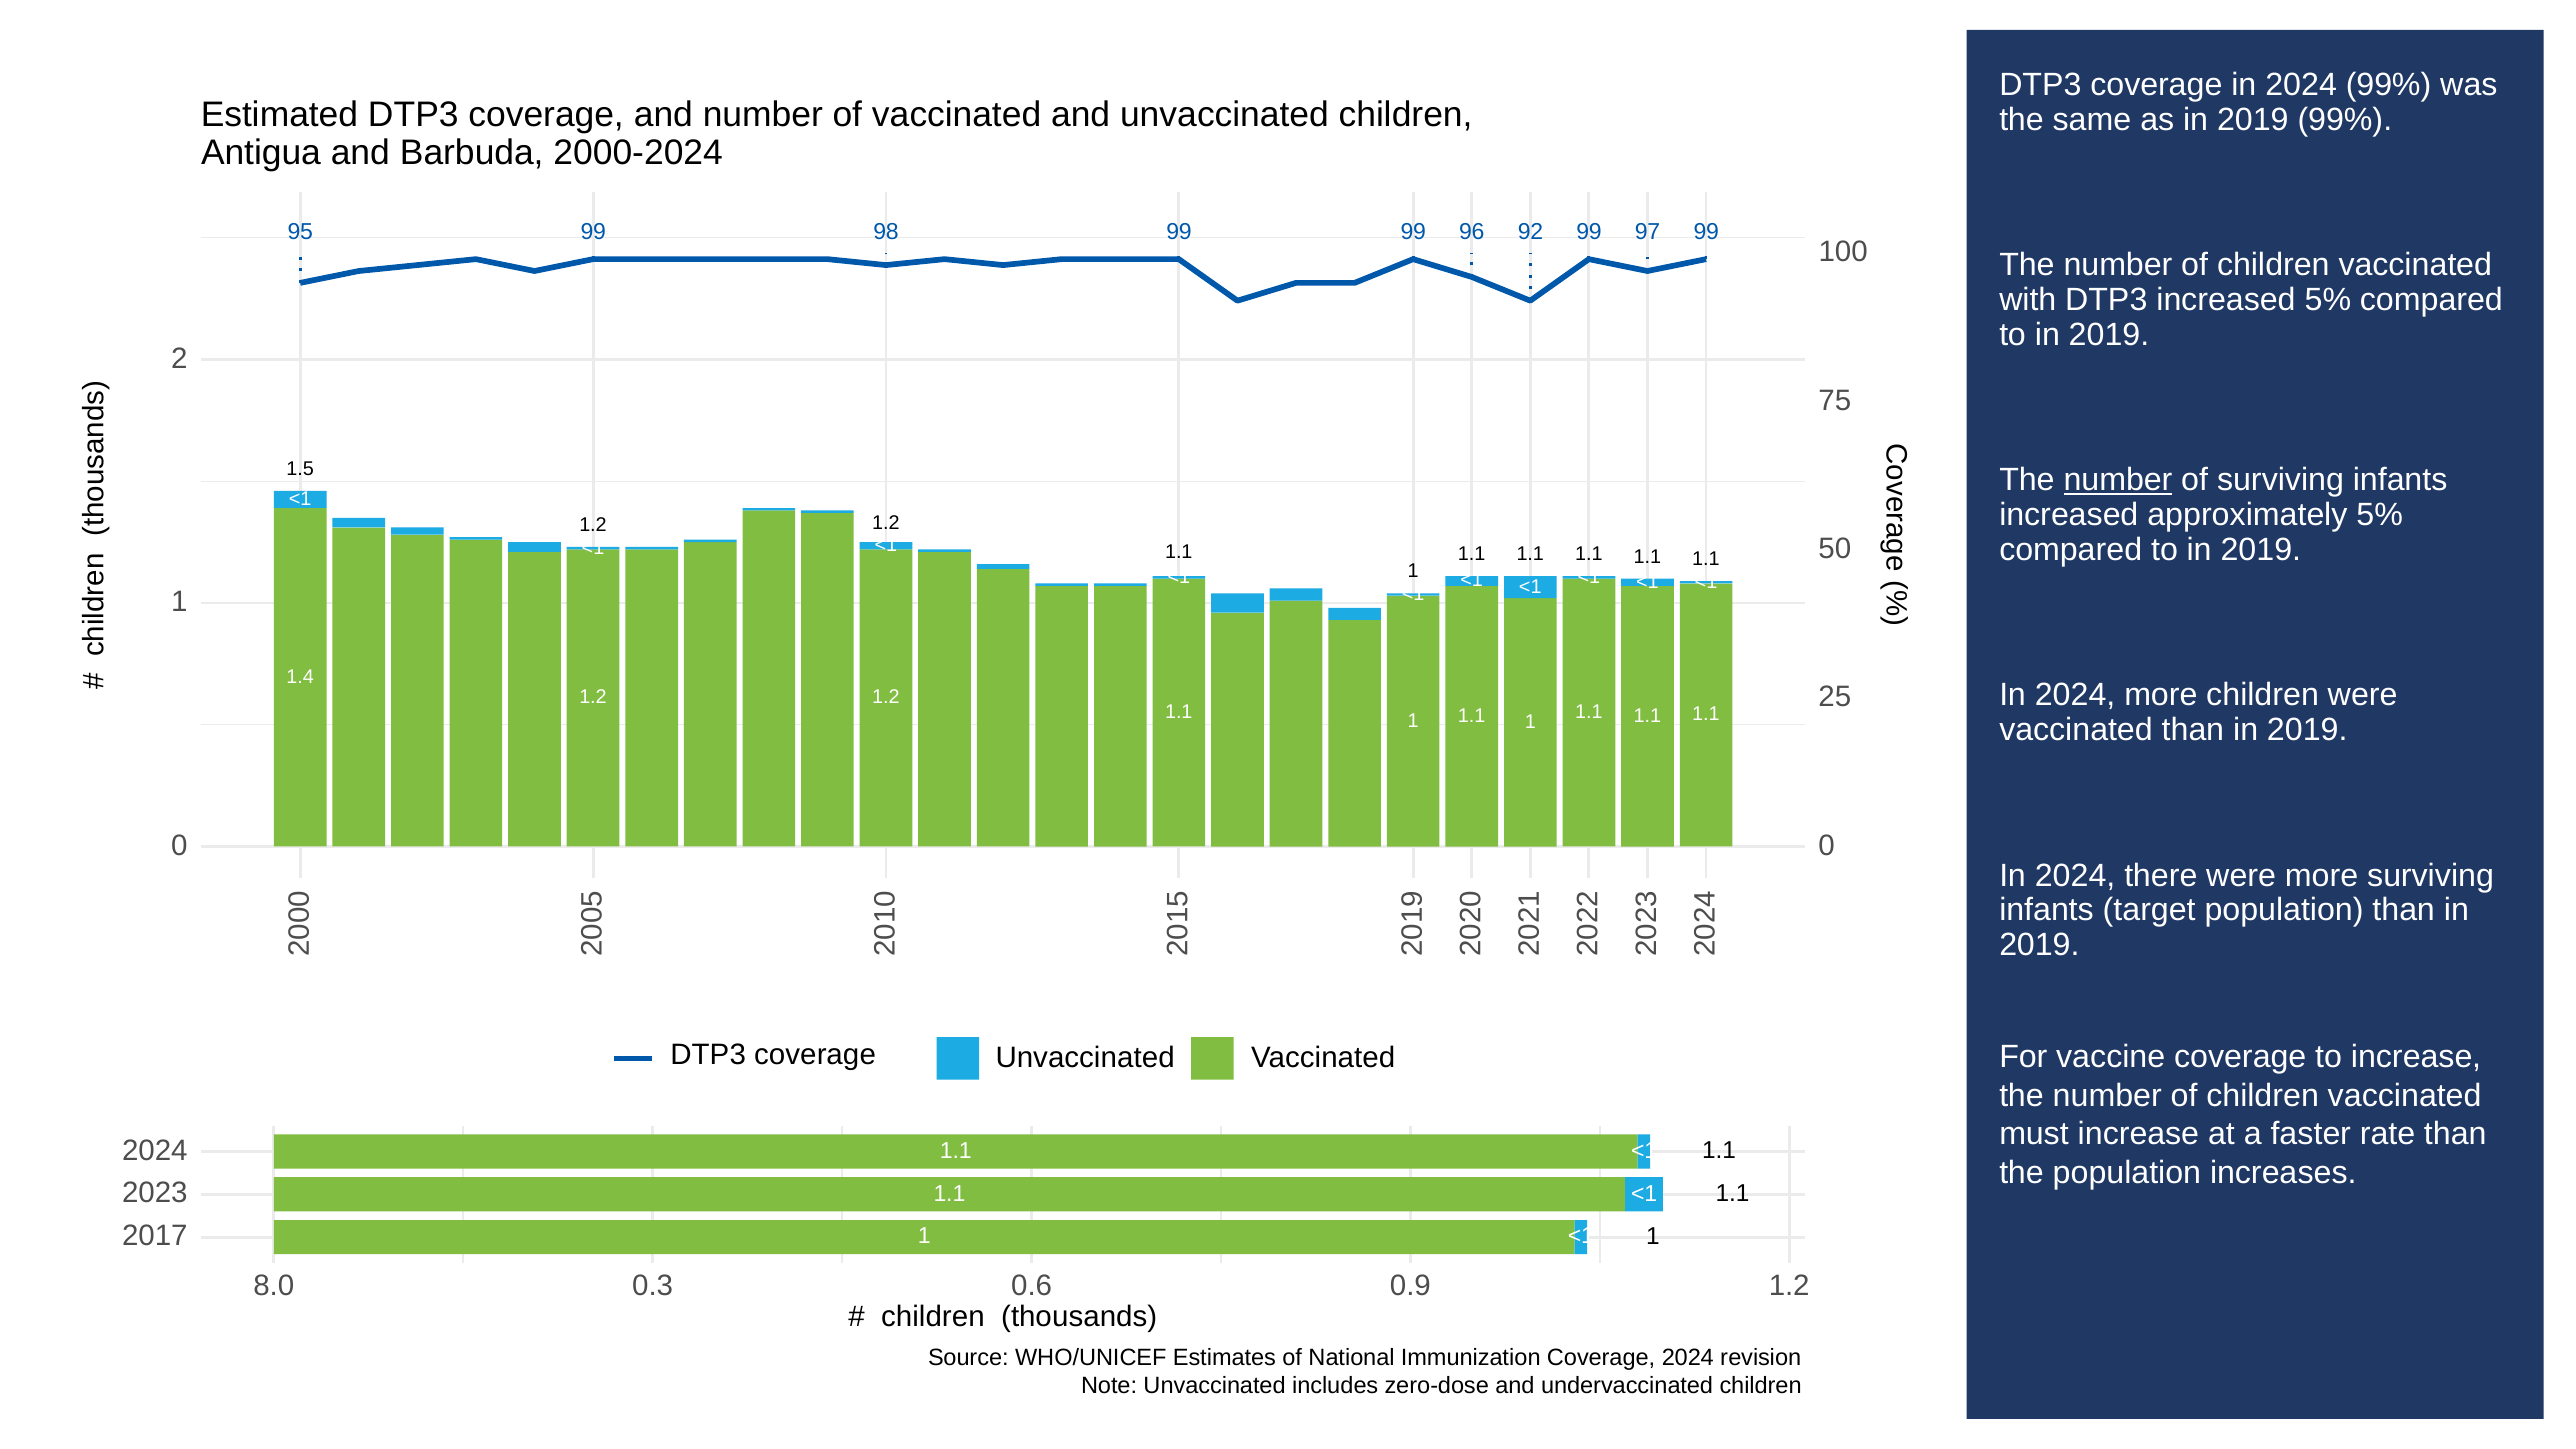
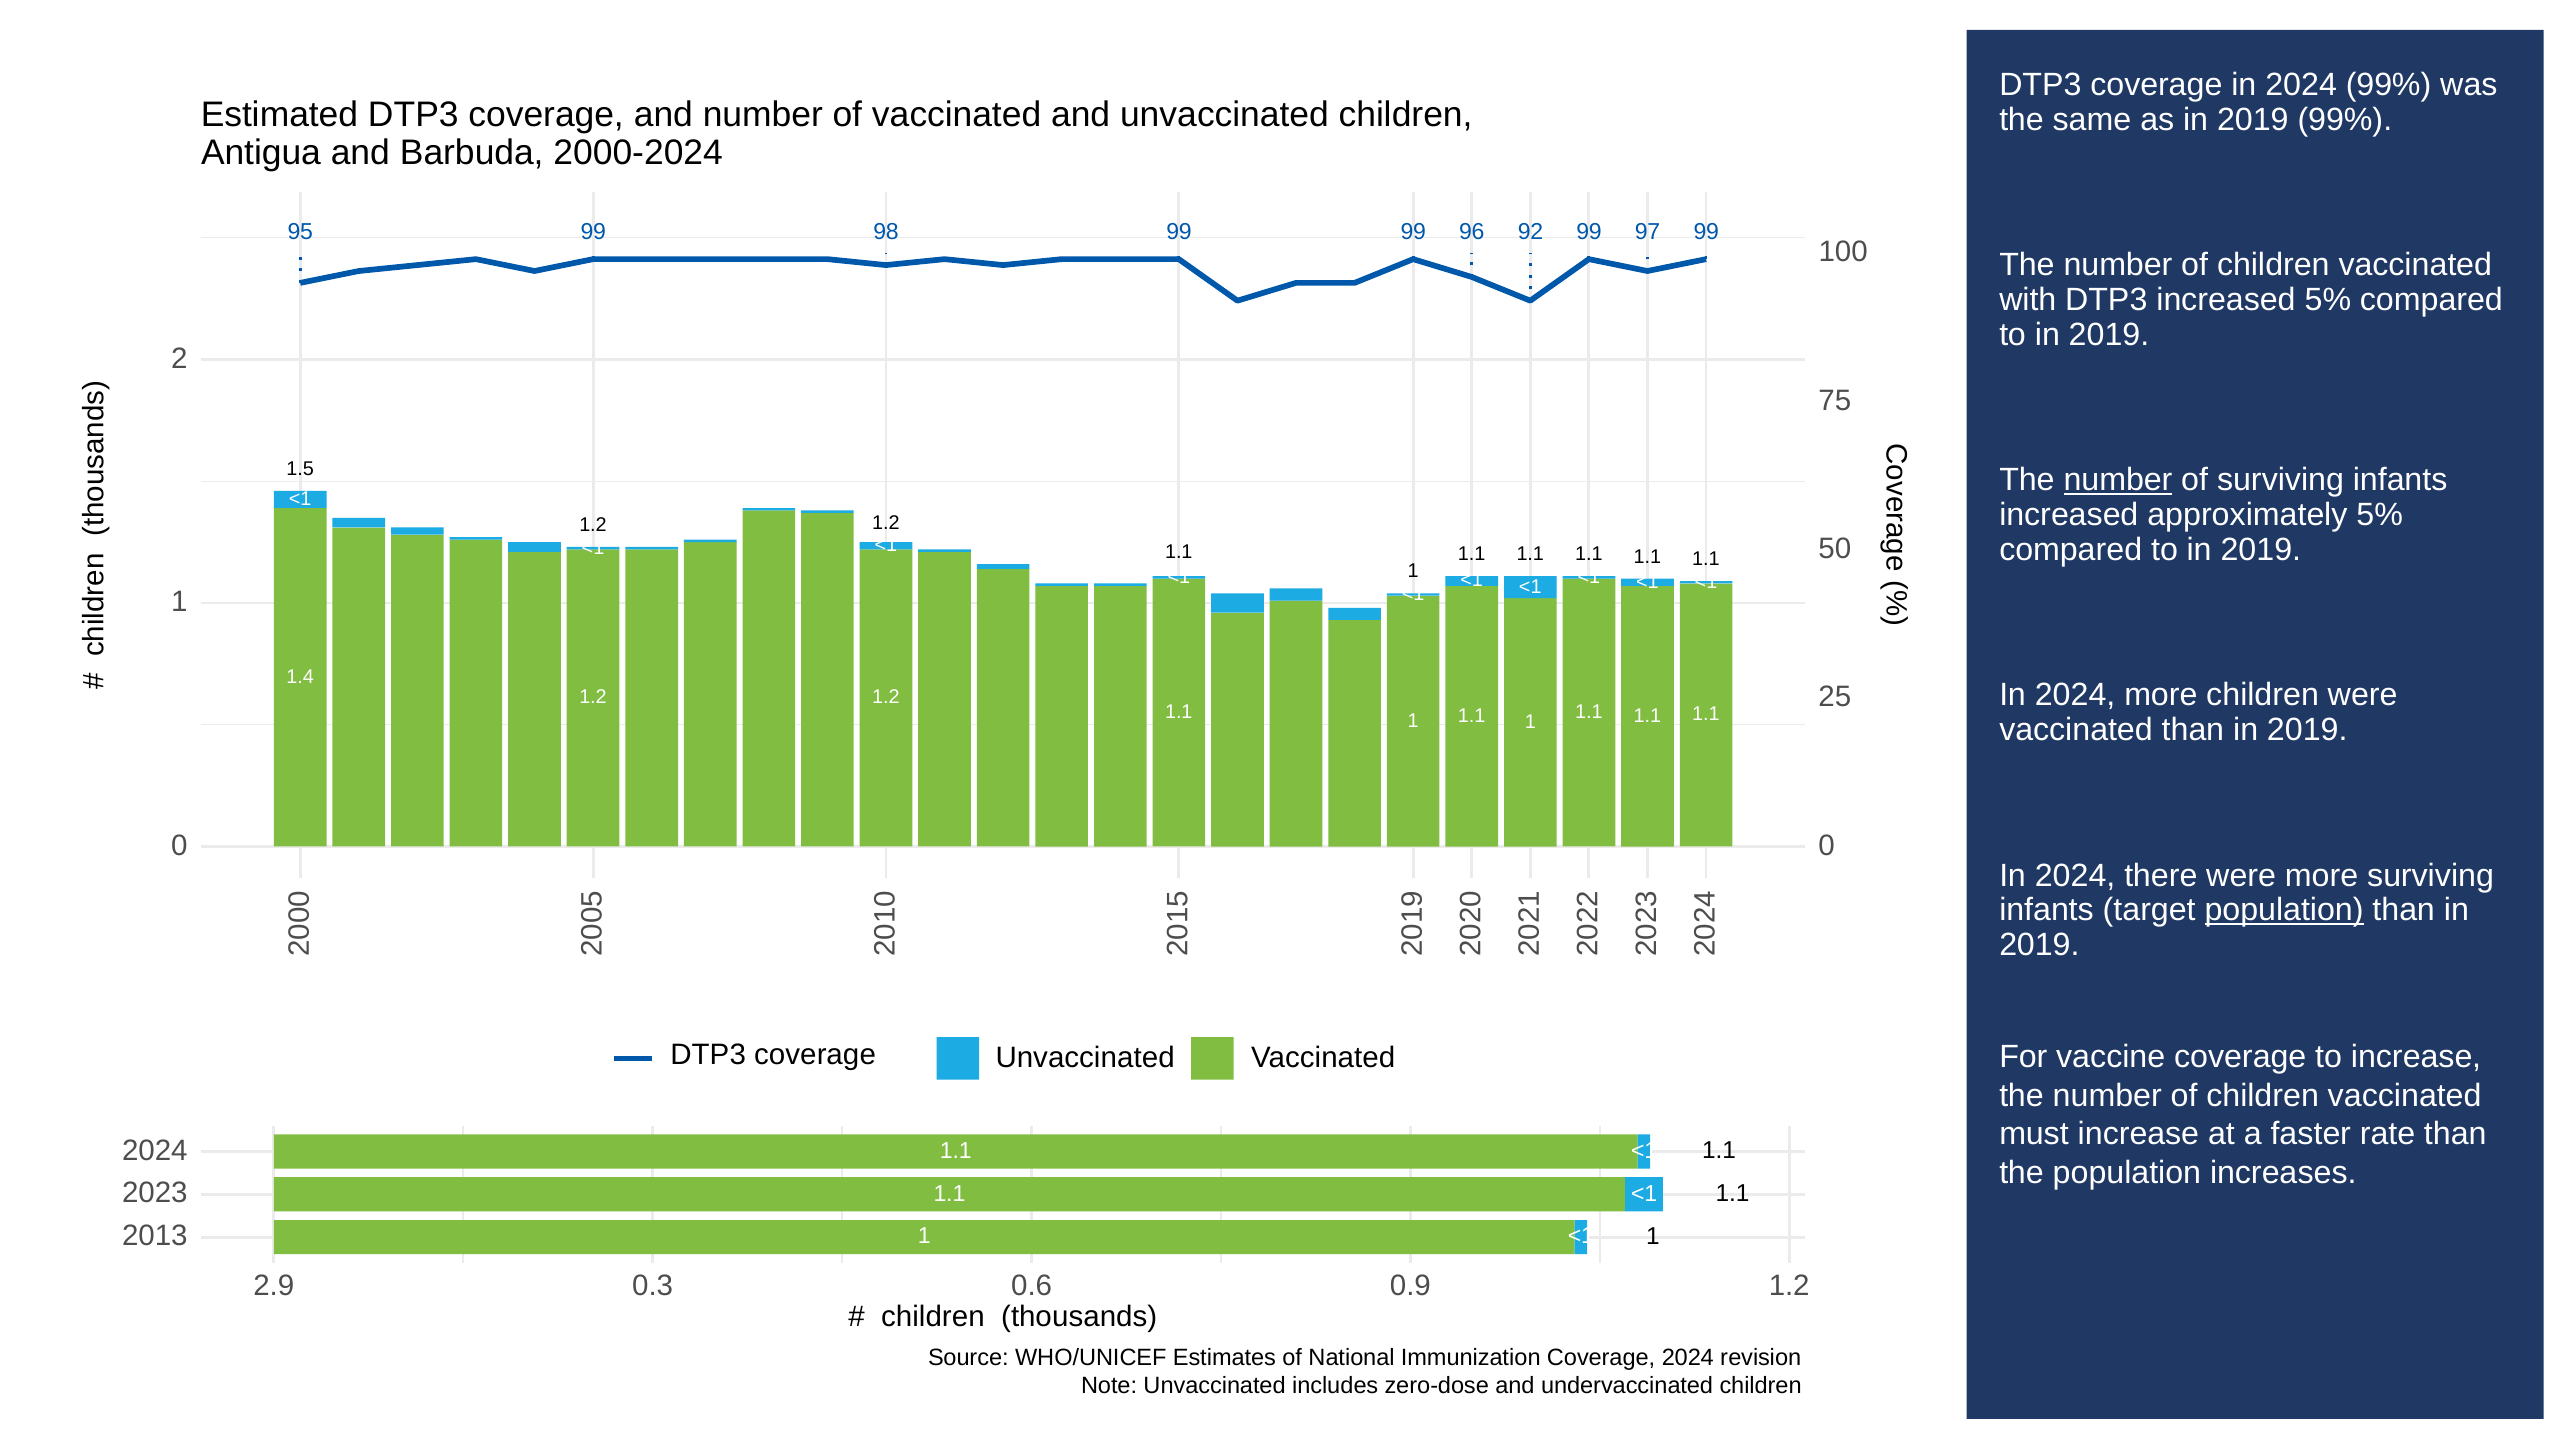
population at (2284, 910) underline: none -> present
2017: 2017 -> 2013
8.0: 8.0 -> 2.9
